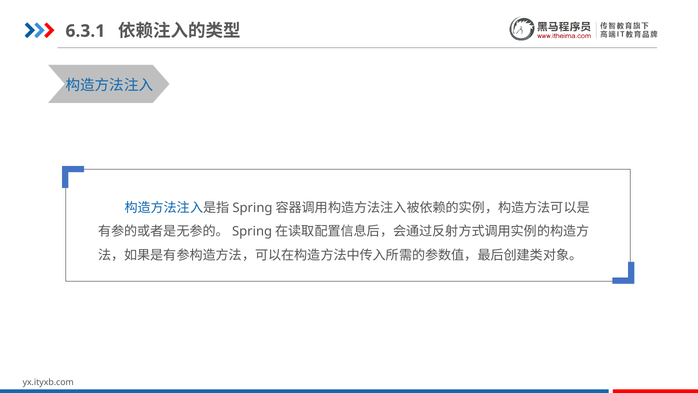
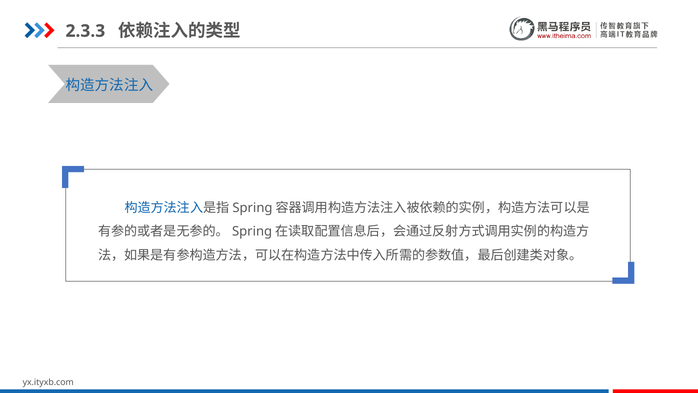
6.3.1: 6.3.1 -> 2.3.3
